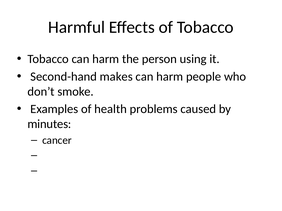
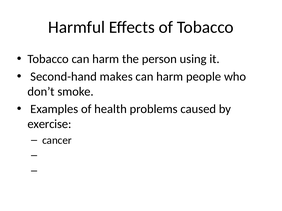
minutes: minutes -> exercise
